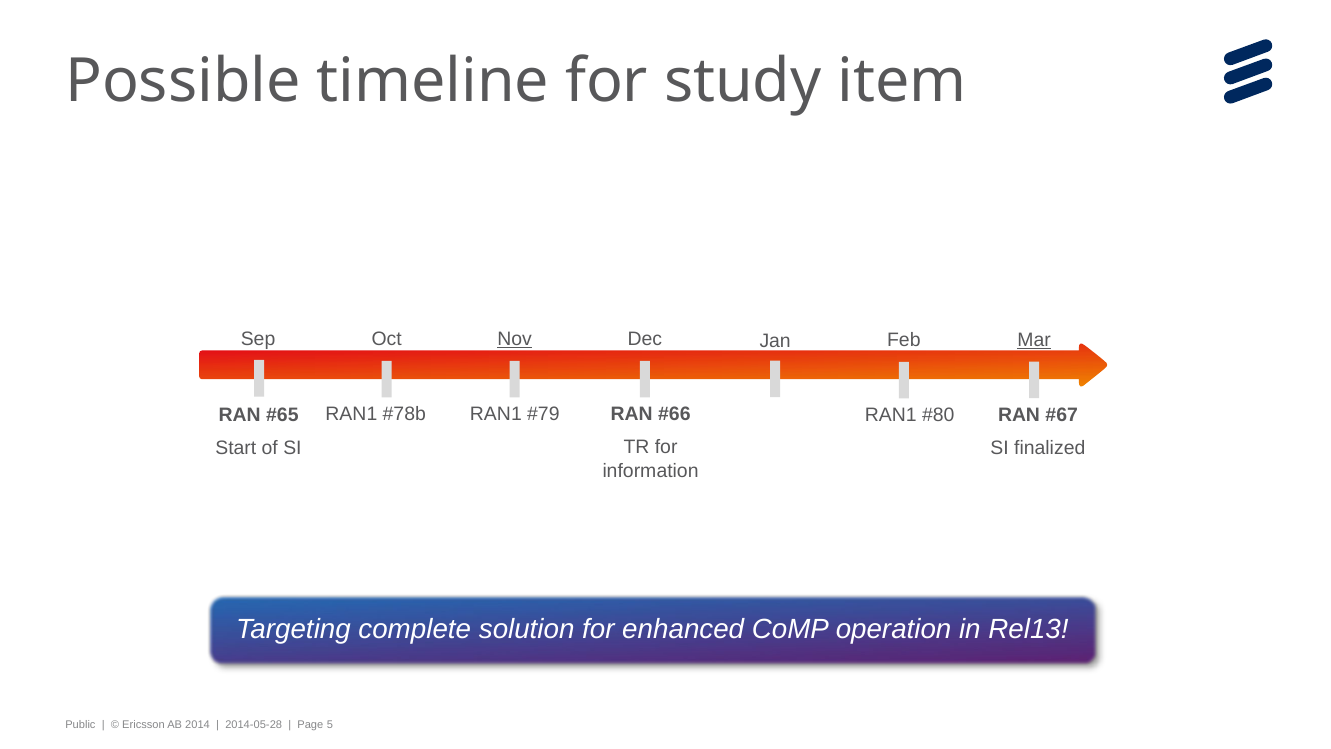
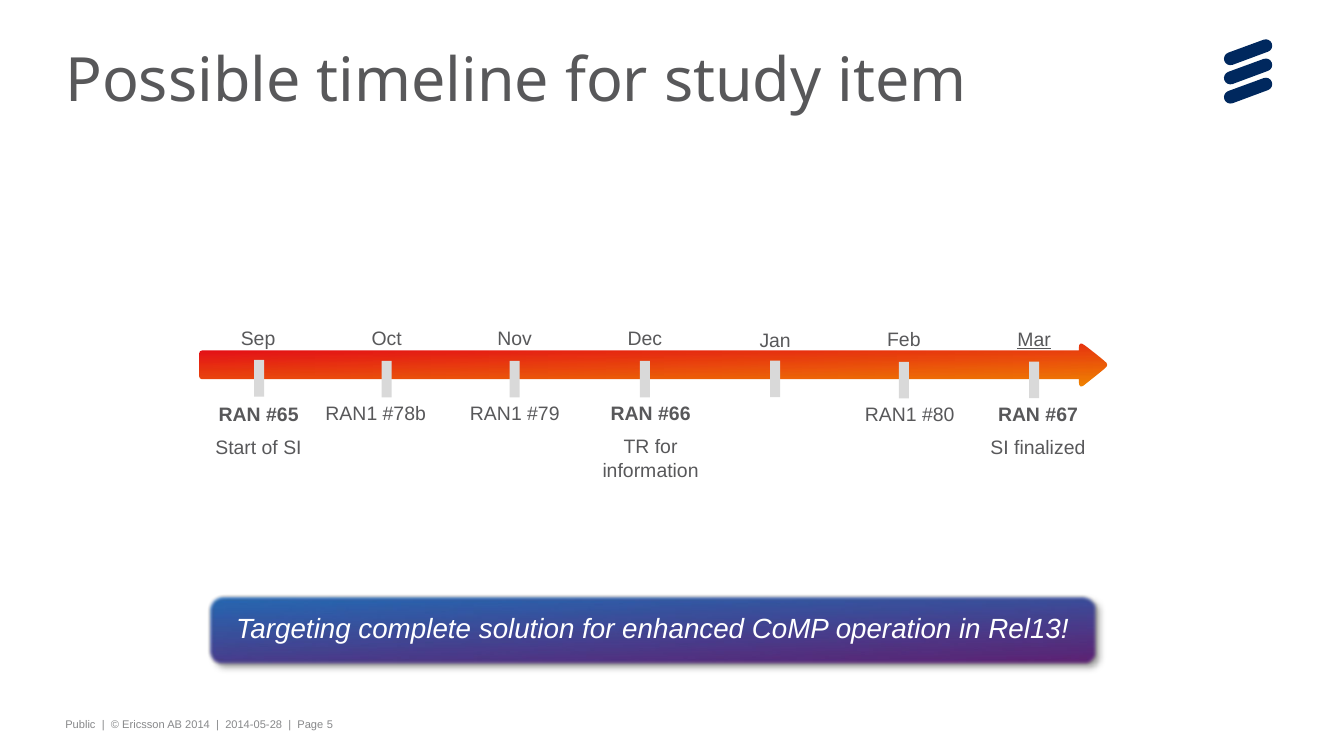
Nov underline: present -> none
